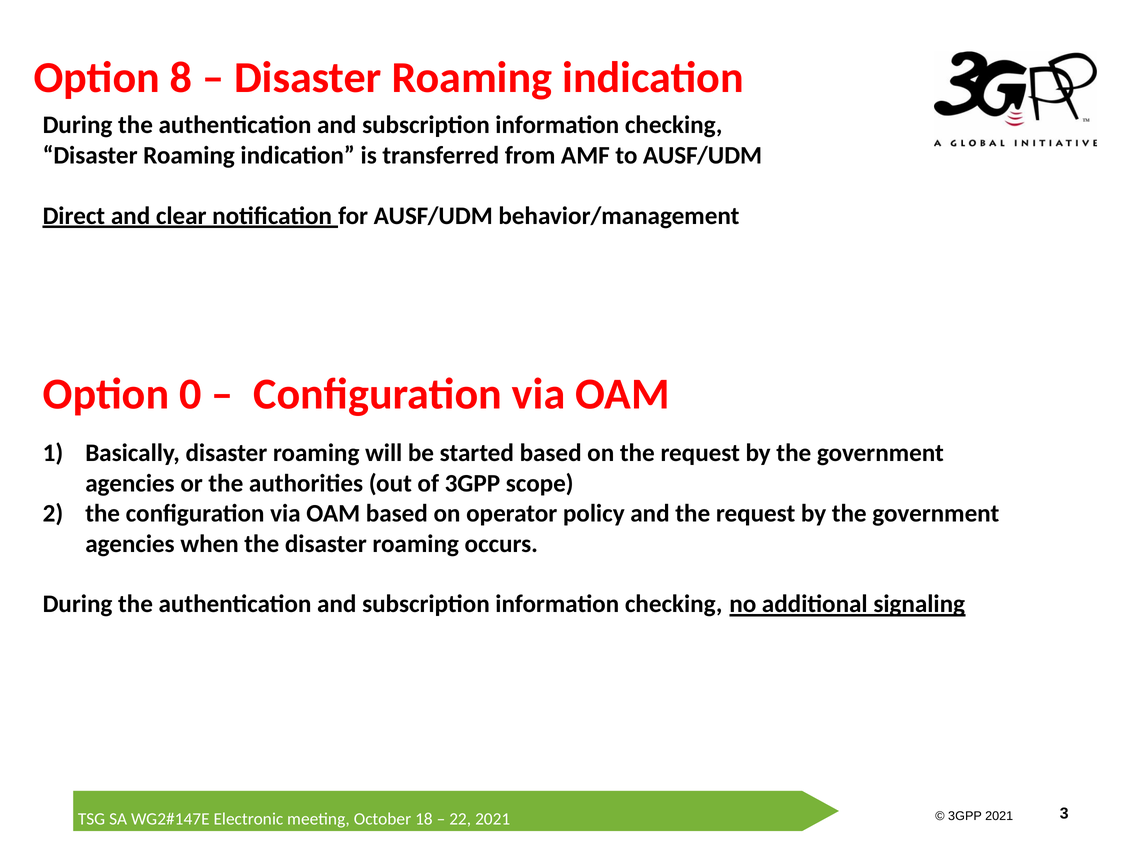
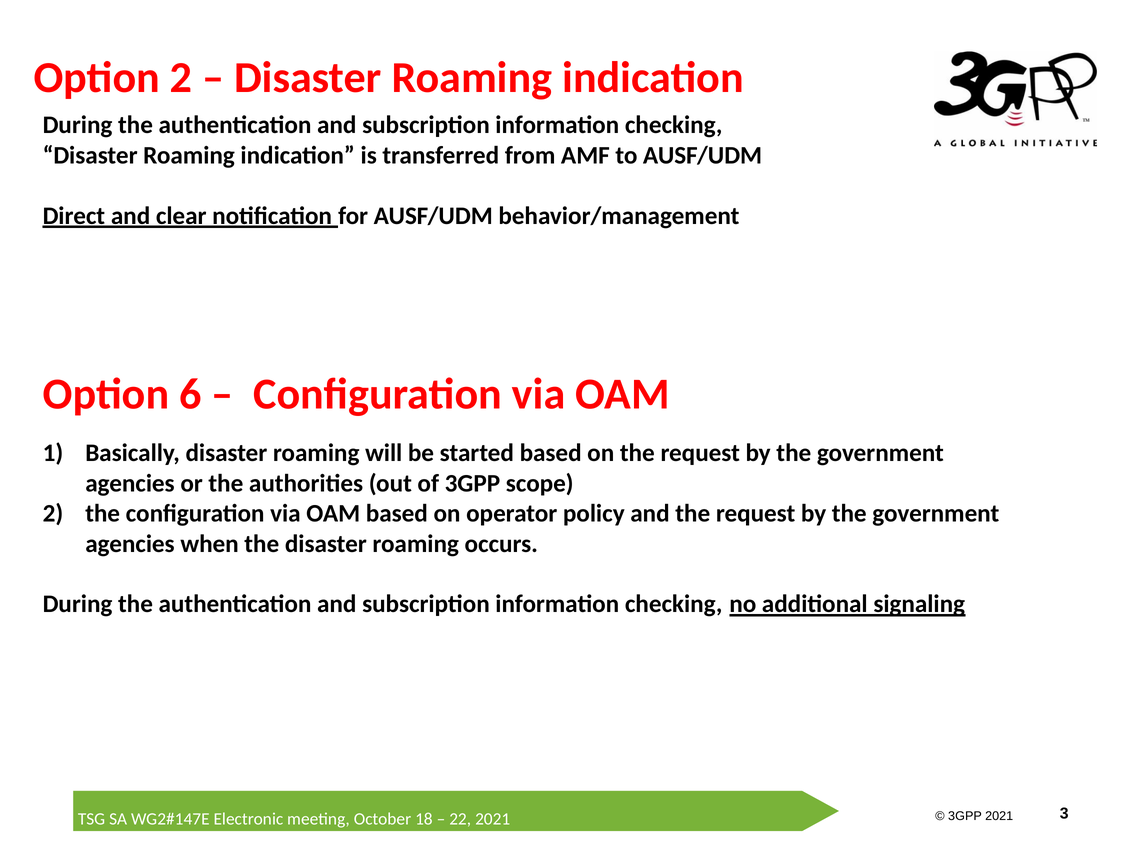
Option 8: 8 -> 2
0: 0 -> 6
